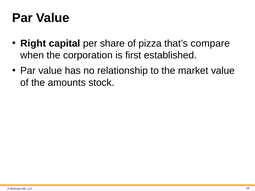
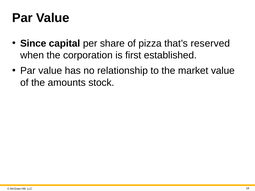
Right: Right -> Since
compare: compare -> reserved
